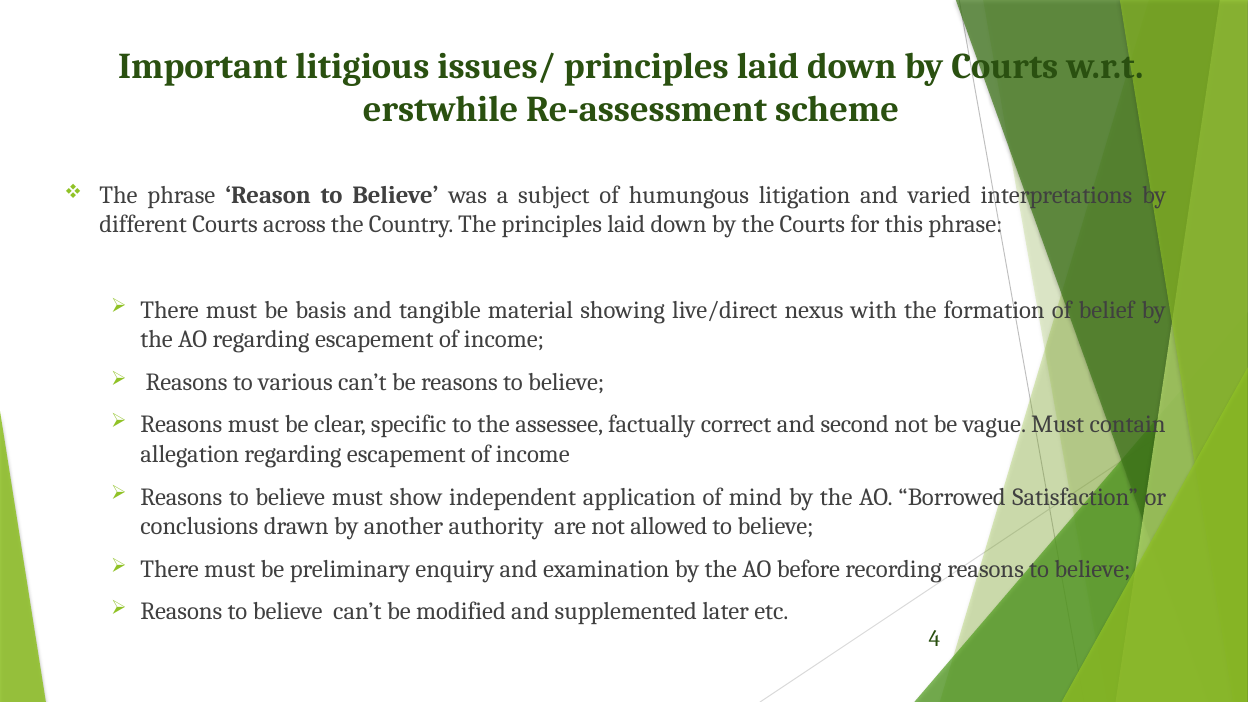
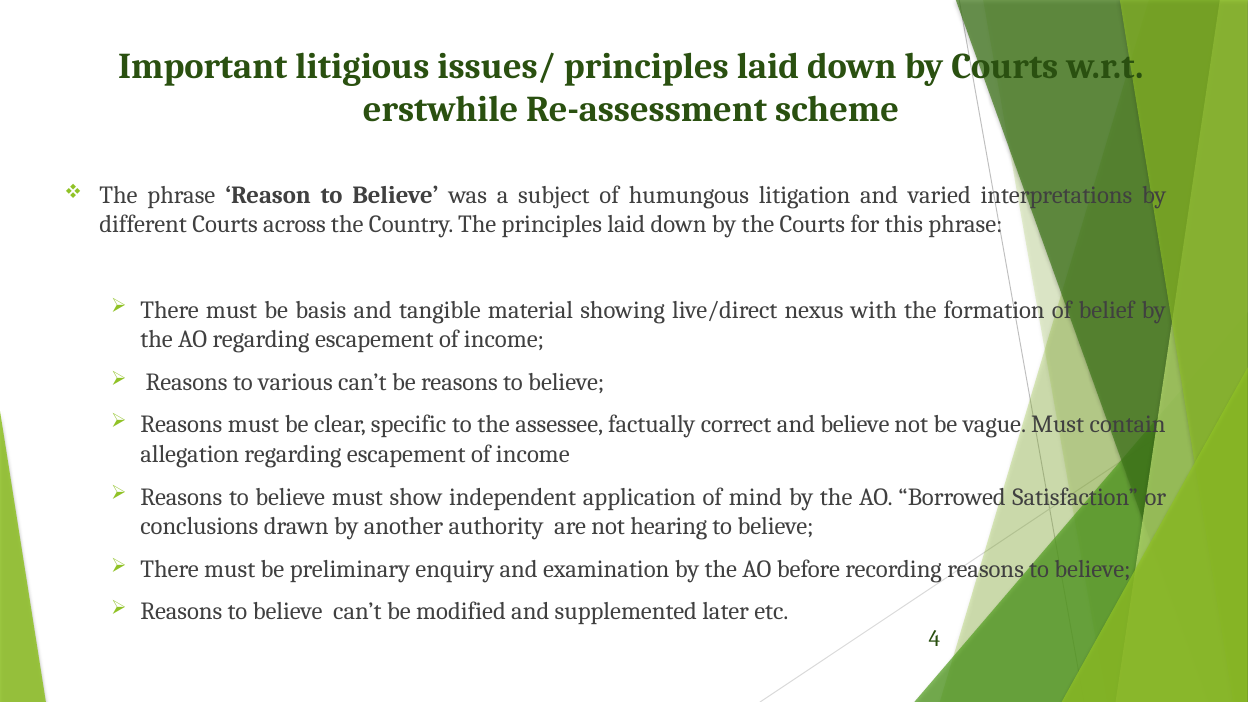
and second: second -> believe
allowed: allowed -> hearing
